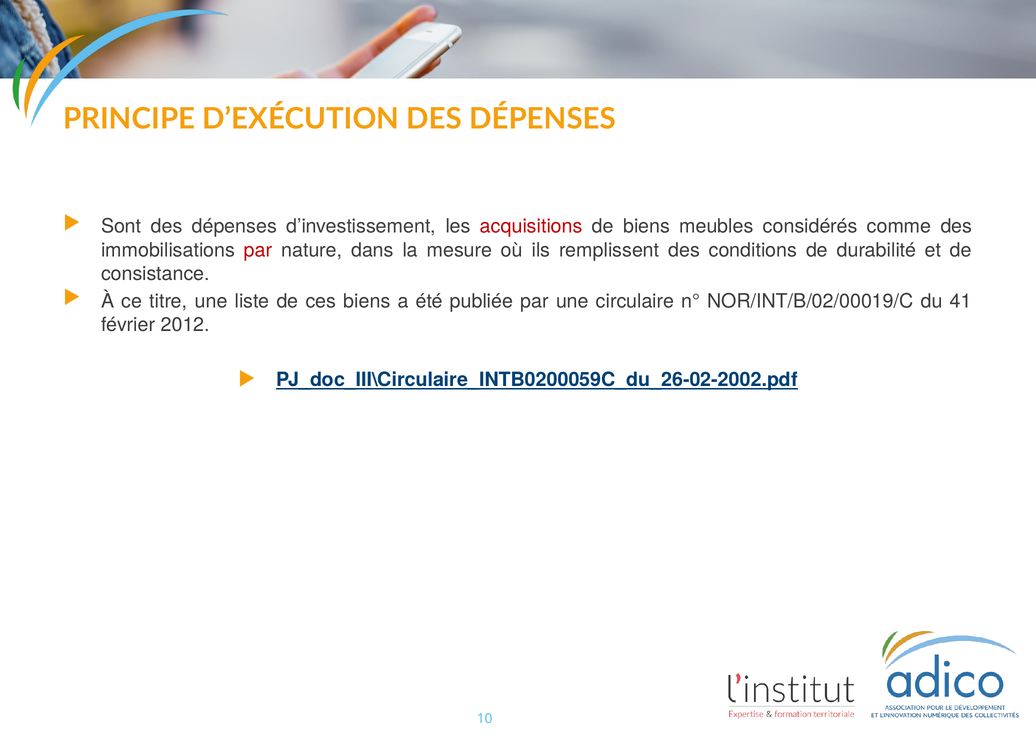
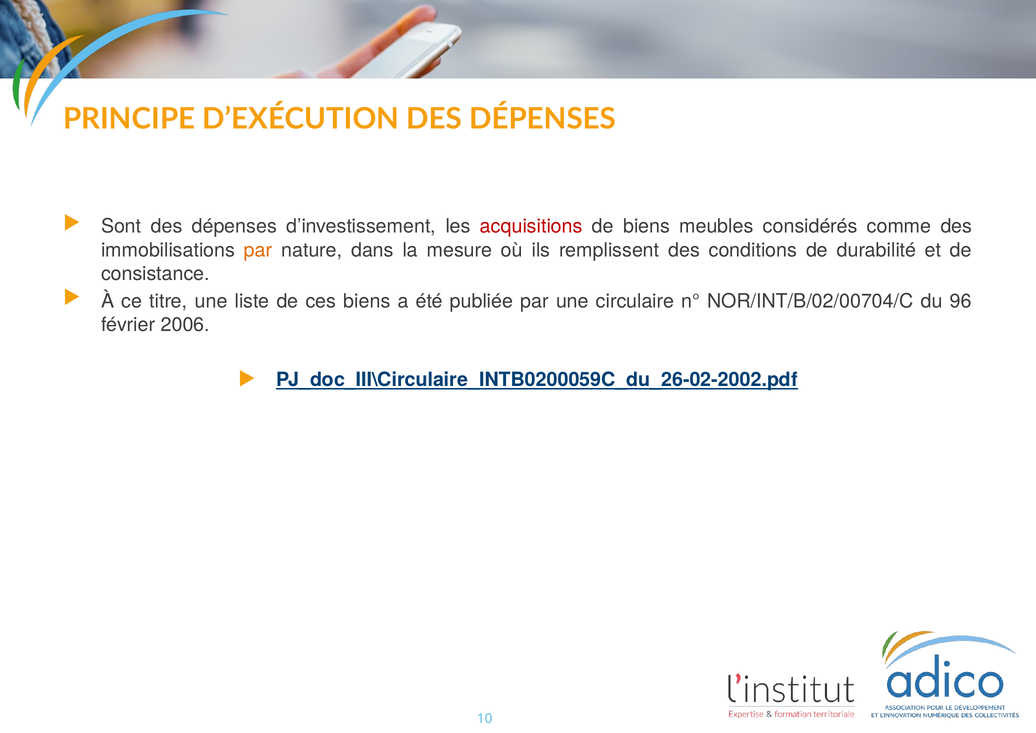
par at (258, 250) colour: red -> orange
NOR/INT/B/02/00019/C: NOR/INT/B/02/00019/C -> NOR/INT/B/02/00704/C
41: 41 -> 96
2012: 2012 -> 2006
